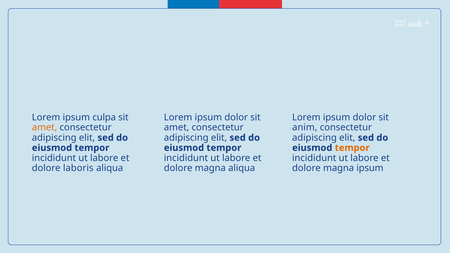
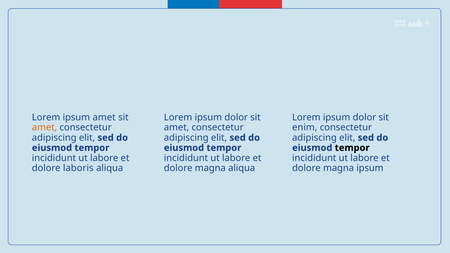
ipsum culpa: culpa -> amet
anim: anim -> enim
tempor at (352, 148) colour: orange -> black
